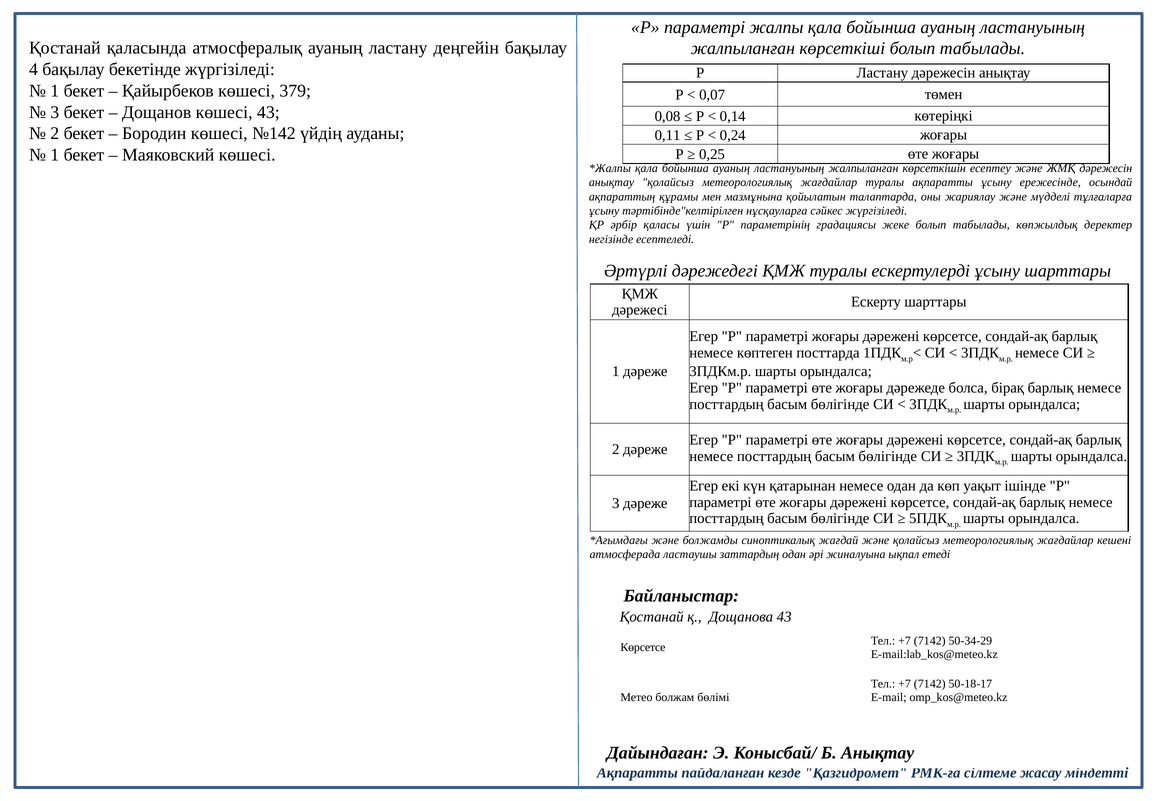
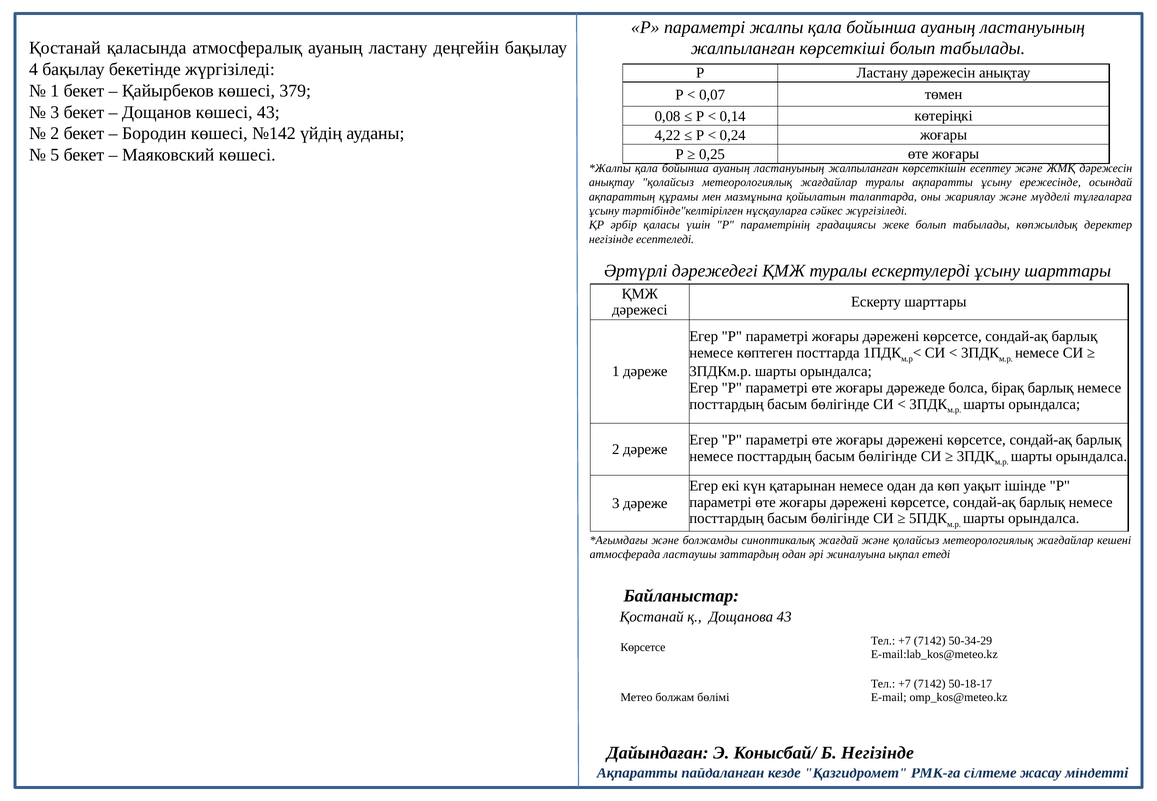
0,11: 0,11 -> 4,22
1 at (55, 155): 1 -> 5
Б Анықтау: Анықтау -> Негізінде
